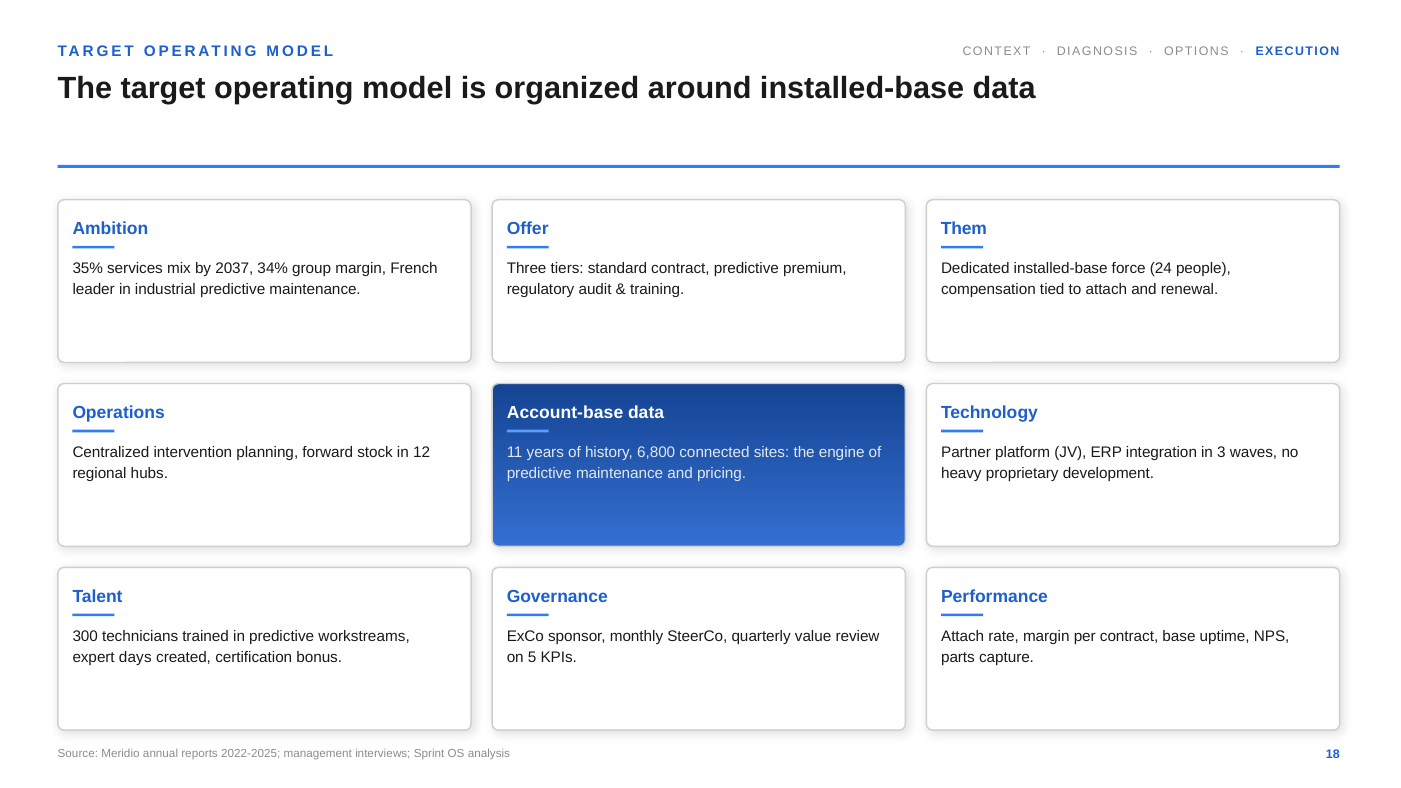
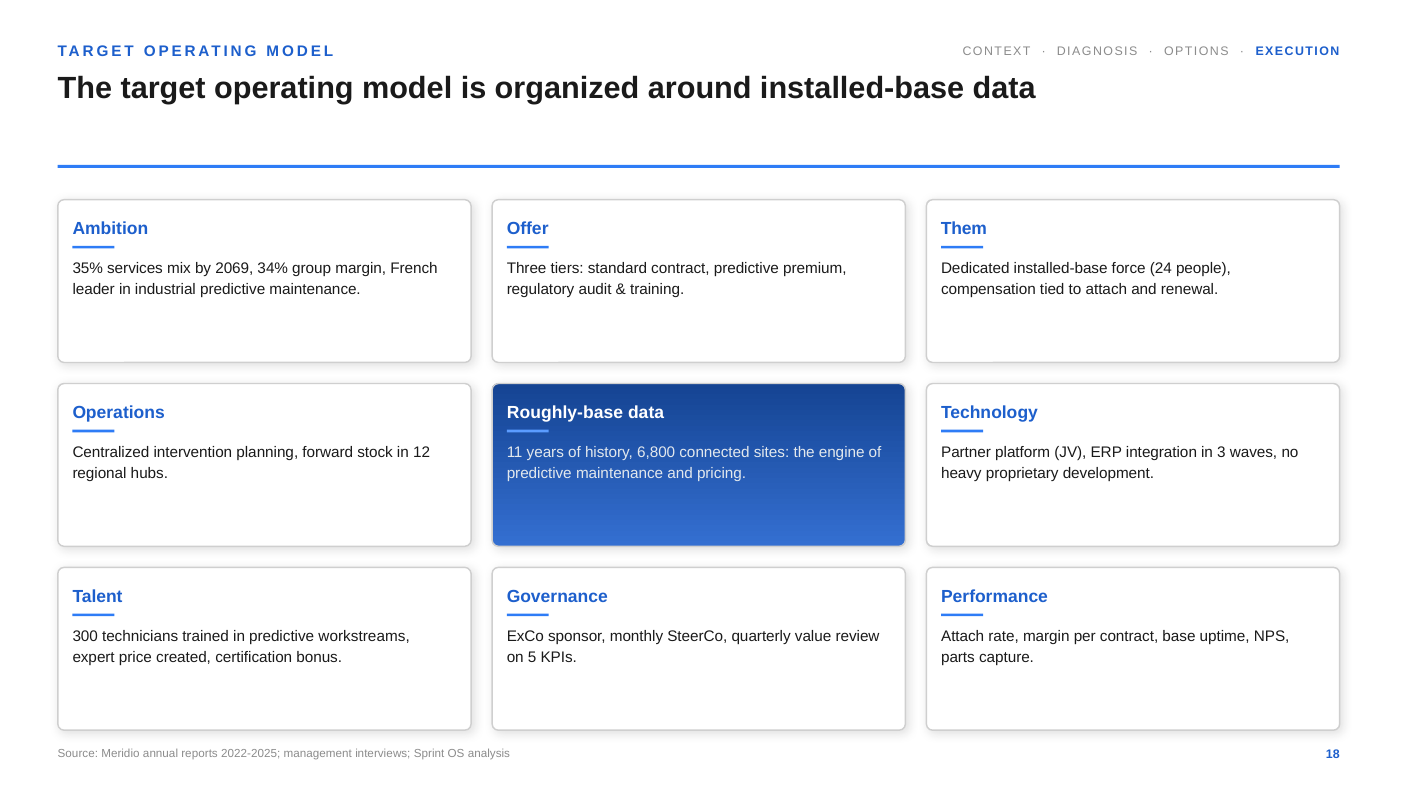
2037: 2037 -> 2069
Account-base: Account-base -> Roughly-base
days: days -> price
